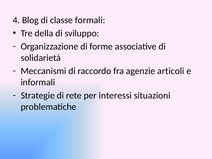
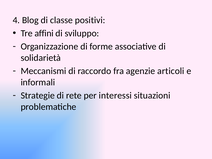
formali: formali -> positivi
della: della -> affini
